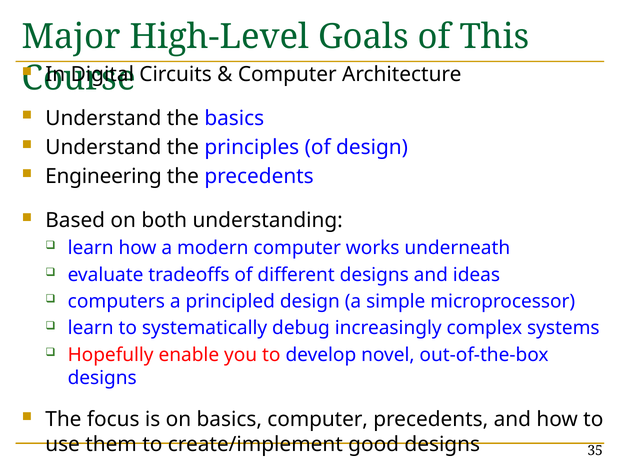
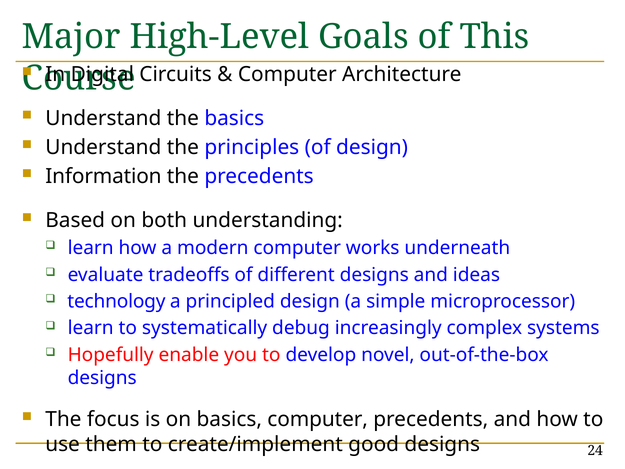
Engineering: Engineering -> Information
computers: computers -> technology
35: 35 -> 24
